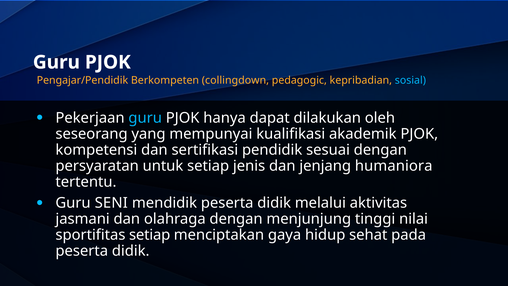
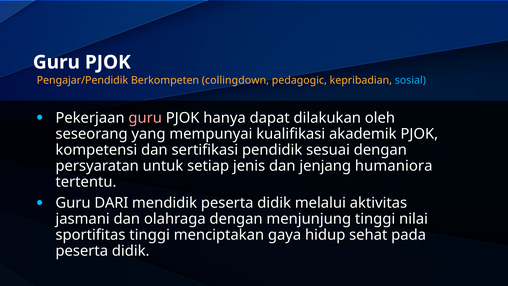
guru at (145, 118) colour: light blue -> pink
SENI: SENI -> DARI
sportifitas setiap: setiap -> tinggi
